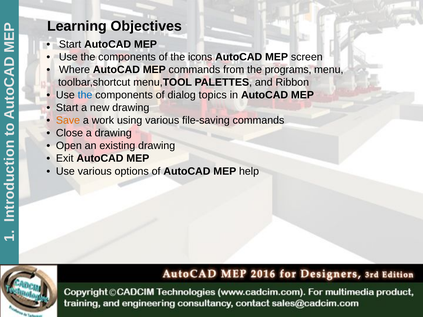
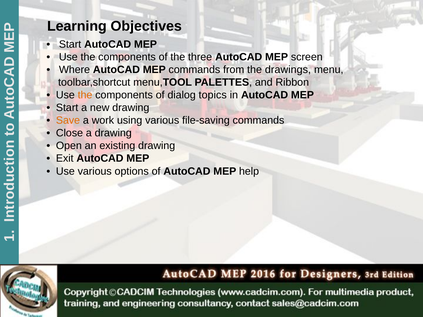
icons: icons -> three
programs: programs -> drawings
the at (85, 95) colour: blue -> orange
